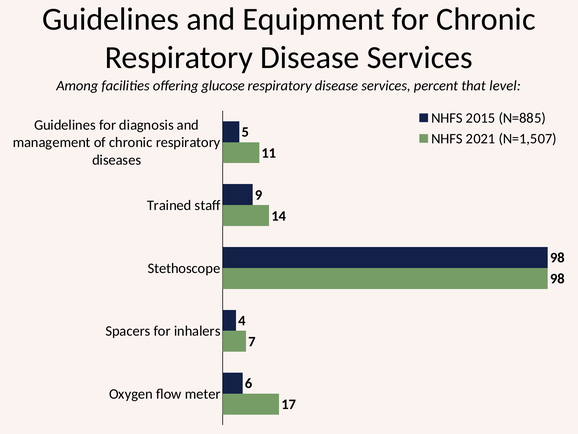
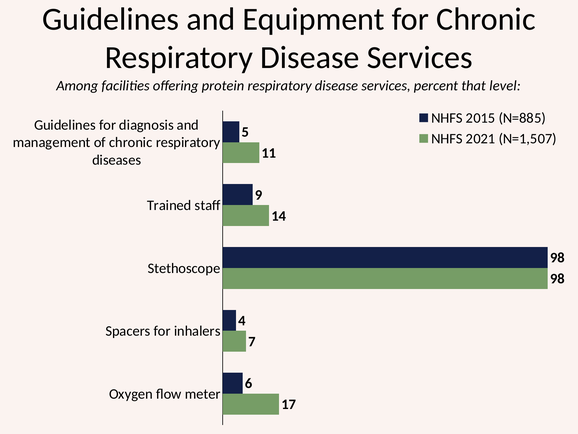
glucose: glucose -> protein
